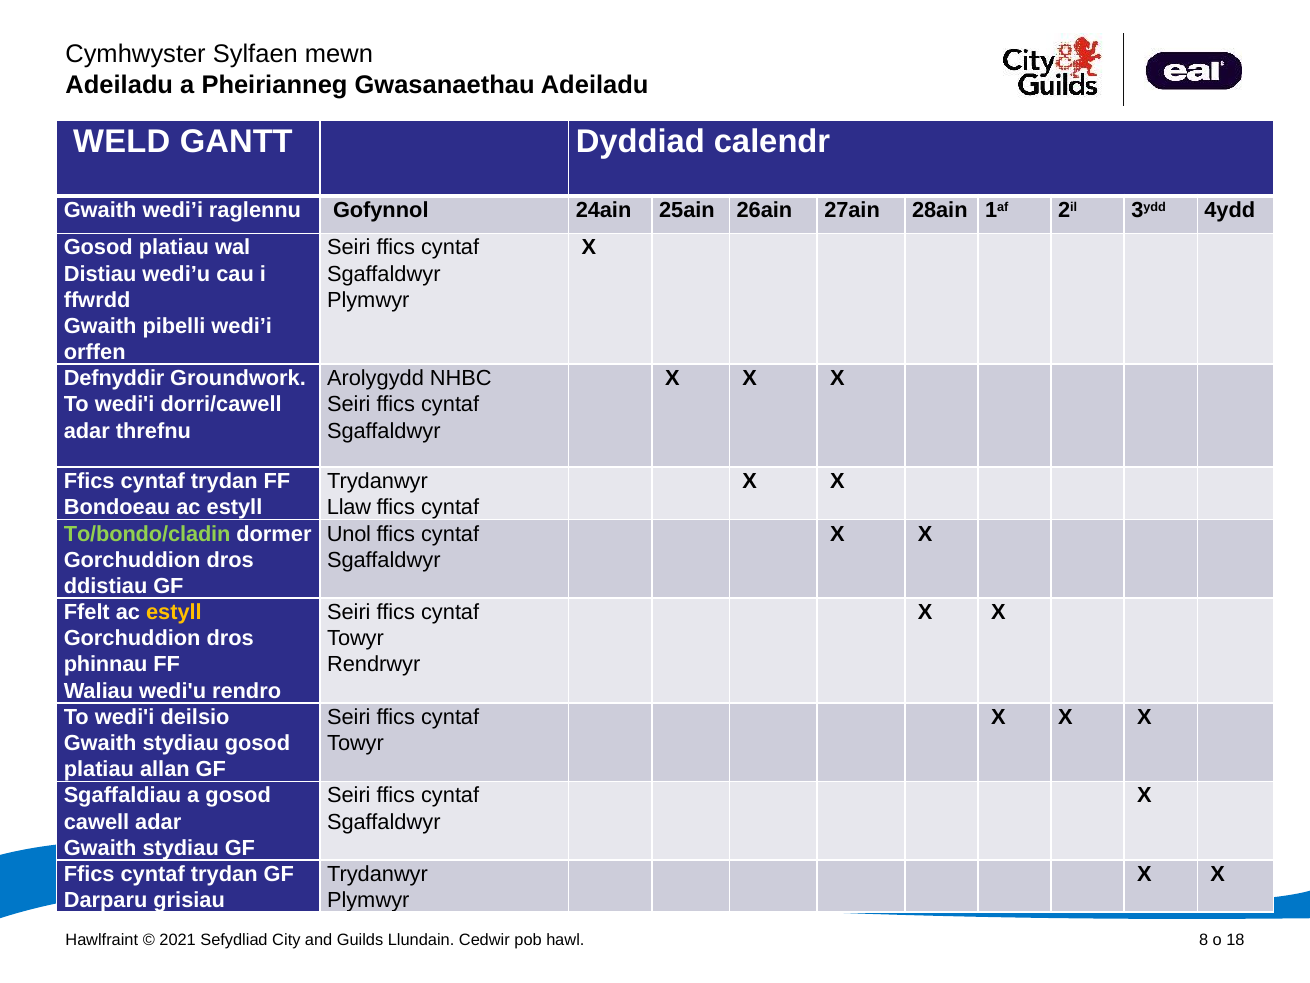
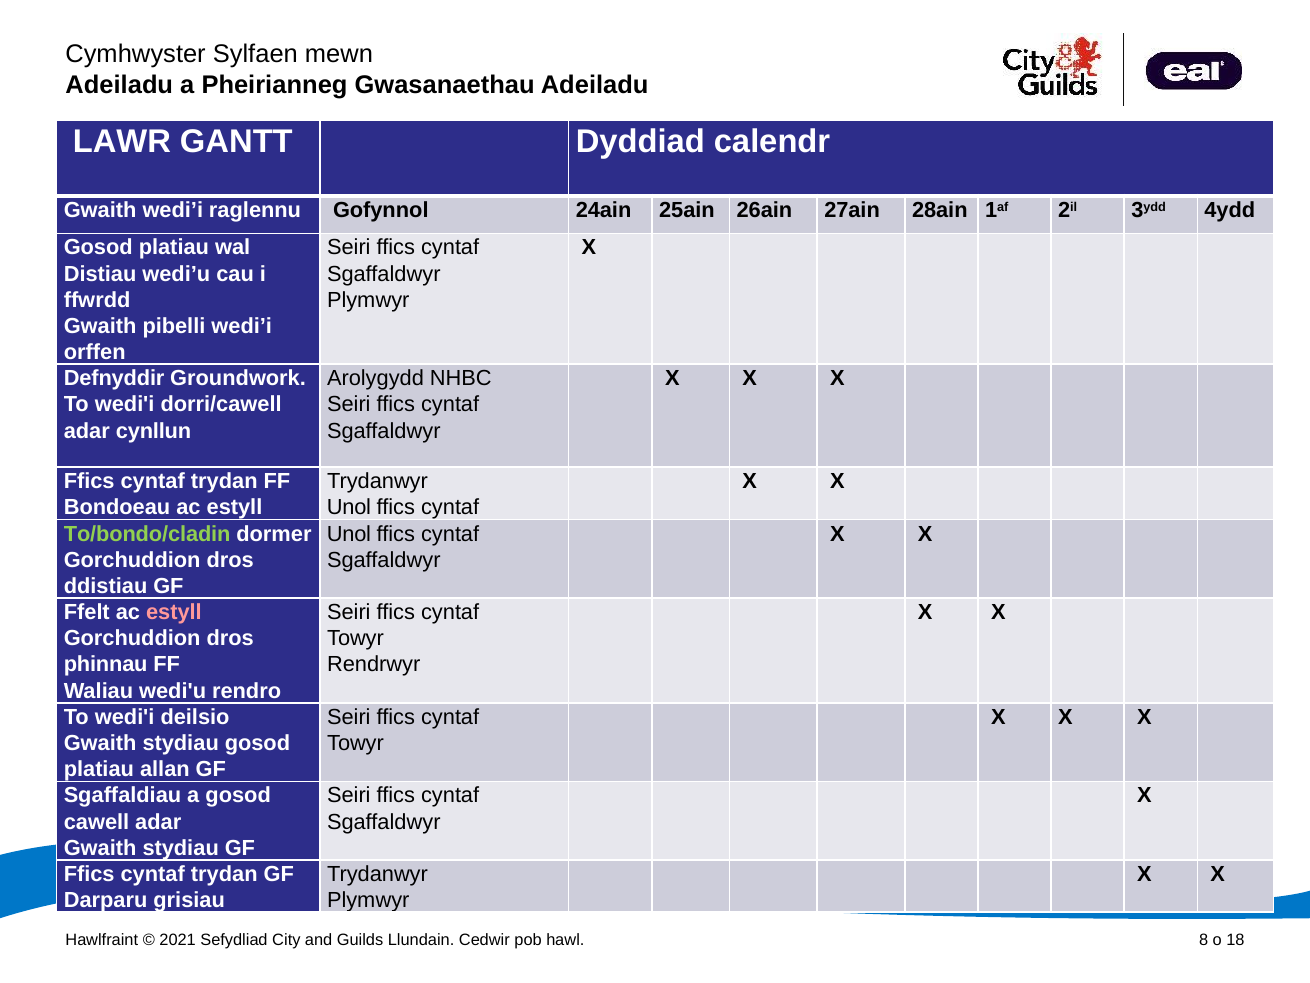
WELD: WELD -> LAWR
threfnu: threfnu -> cynllun
Llaw at (349, 507): Llaw -> Unol
estyll at (174, 612) colour: yellow -> pink
